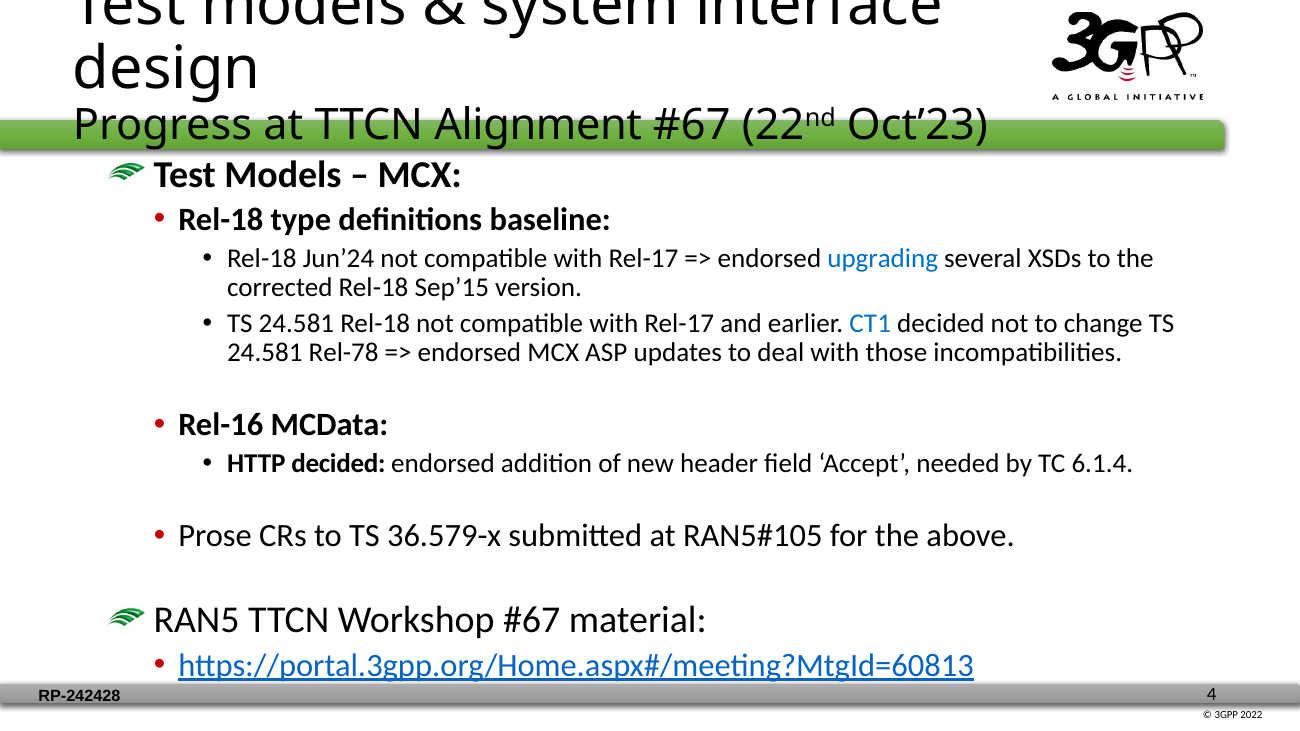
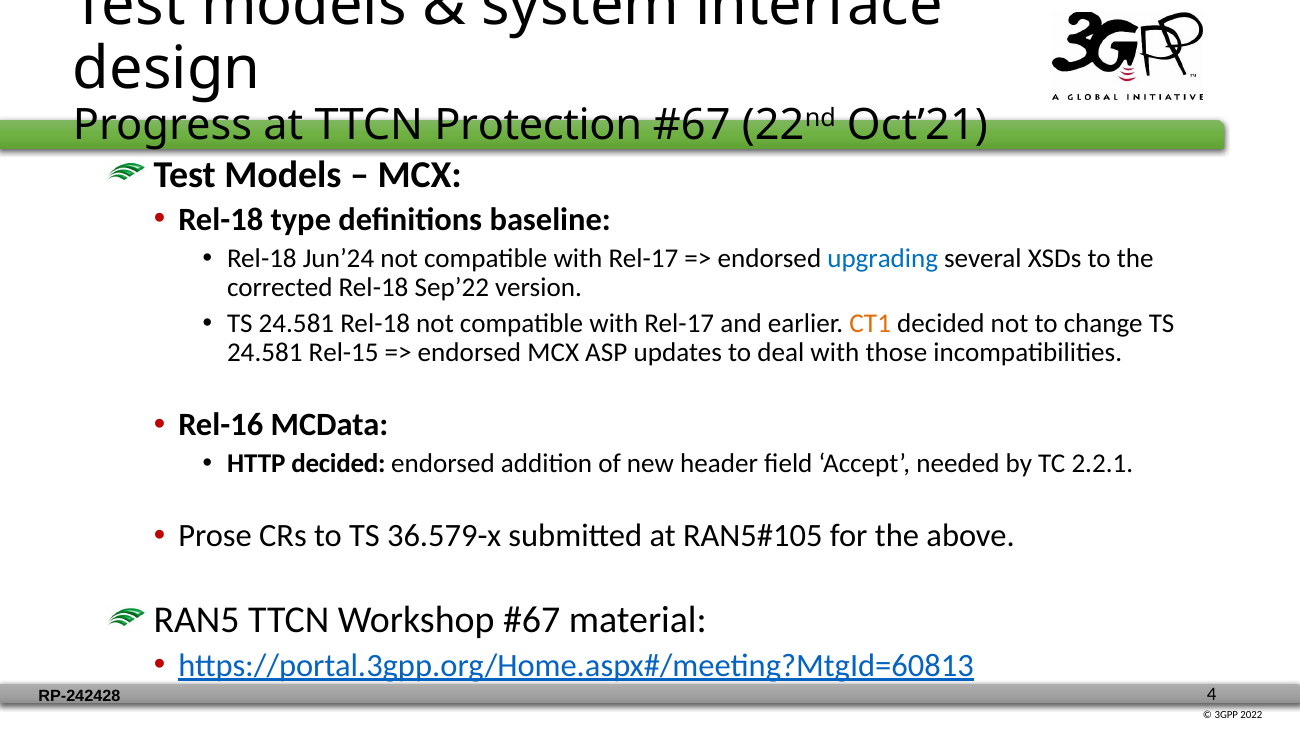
Alignment: Alignment -> Protection
Oct’23: Oct’23 -> Oct’21
Sep’15: Sep’15 -> Sep’22
CT1 colour: blue -> orange
Rel-78: Rel-78 -> Rel-15
6.1.4: 6.1.4 -> 2.2.1
